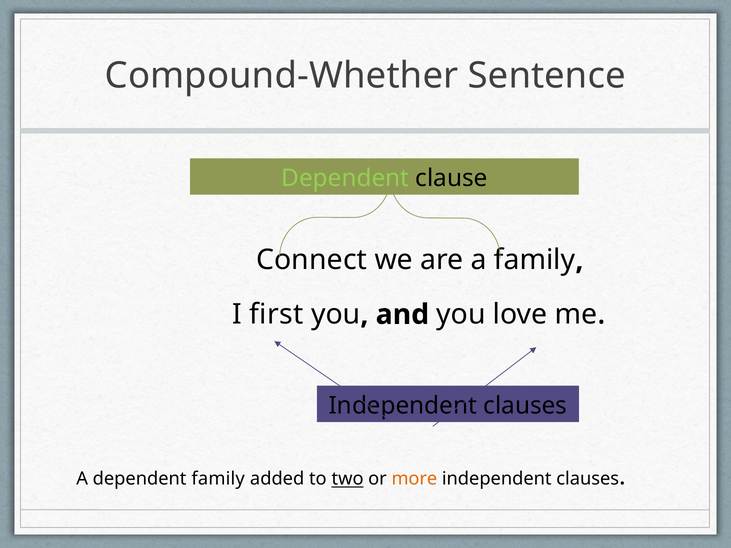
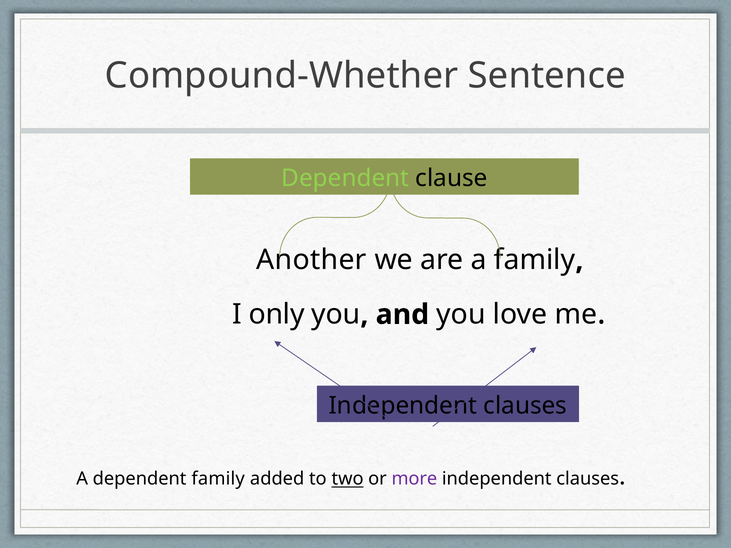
Connect: Connect -> Another
first: first -> only
more colour: orange -> purple
